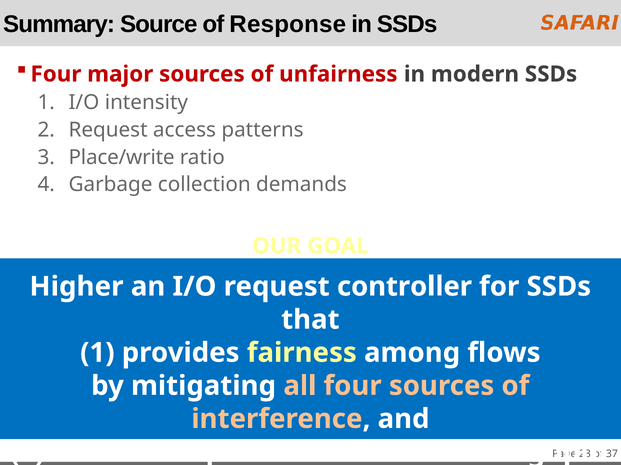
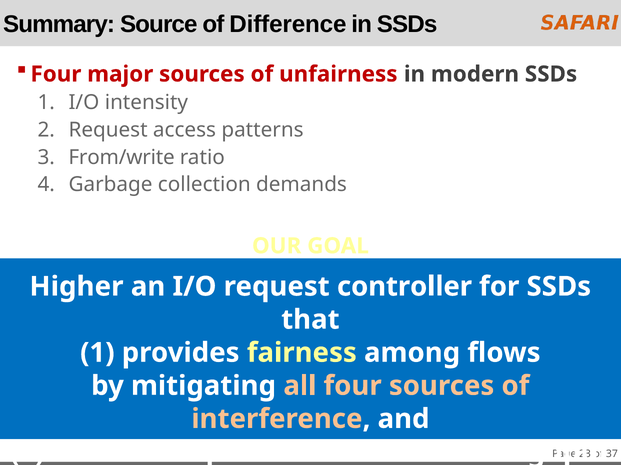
Response: Response -> Difference
Place/write: Place/write -> From/write
